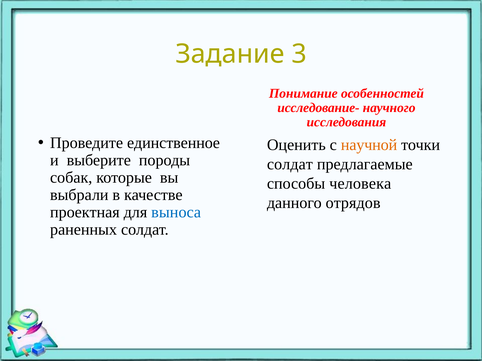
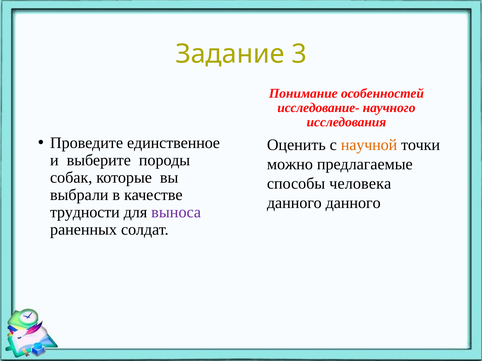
солдат at (290, 165): солдат -> можно
данного отрядов: отрядов -> данного
проектная: проектная -> трудности
выноса colour: blue -> purple
